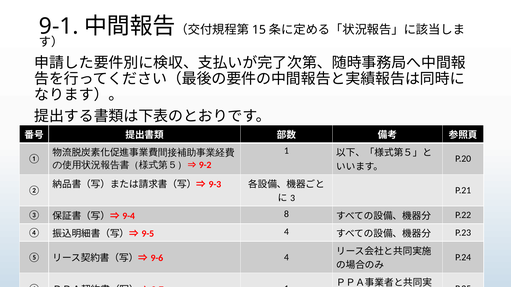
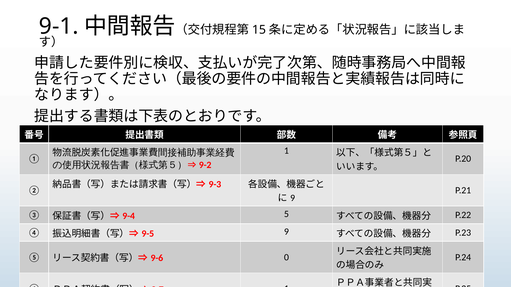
3 at (293, 198): 3 -> 9
8: 8 -> 5
4 at (286, 232): 4 -> 9
4 at (286, 258): 4 -> 0
